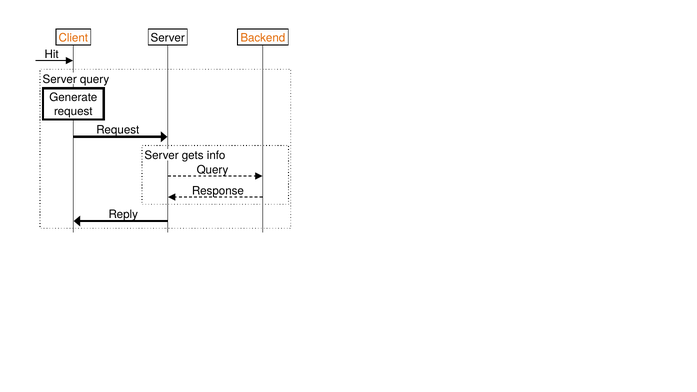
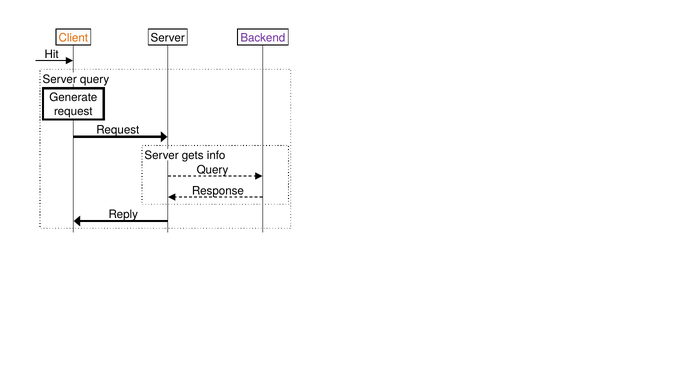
Backend colour: orange -> purple
